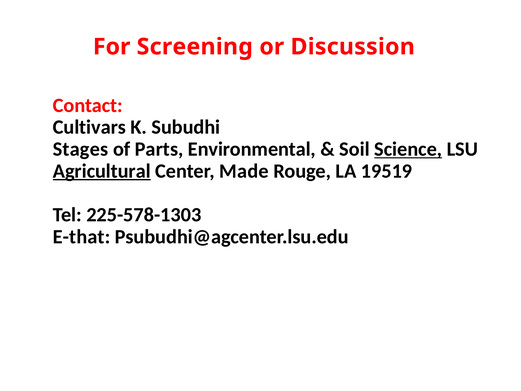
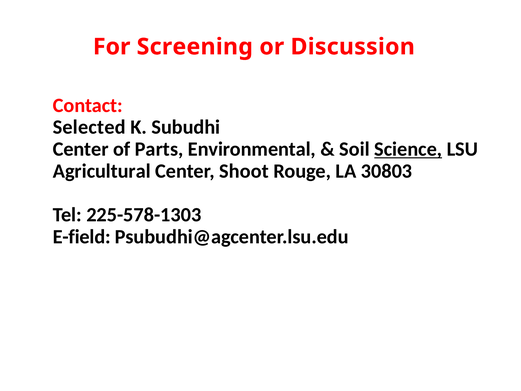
Cultivars: Cultivars -> Selected
Stages at (81, 149): Stages -> Center
Agricultural underline: present -> none
Made: Made -> Shoot
19519: 19519 -> 30803
E-that: E-that -> E-field
